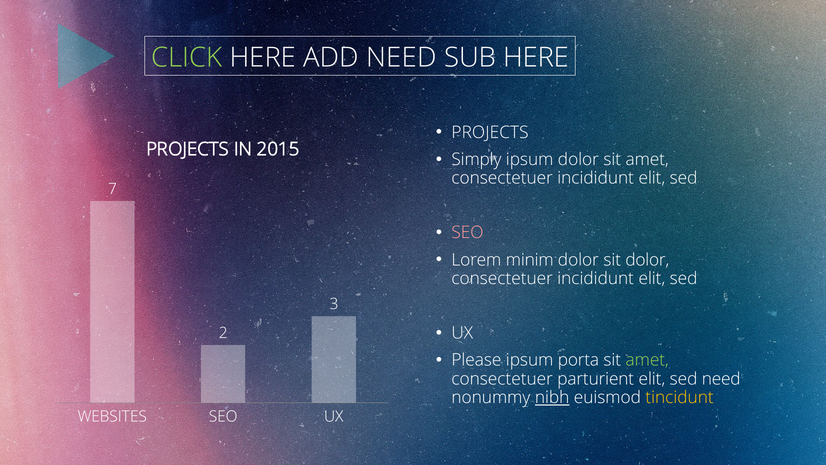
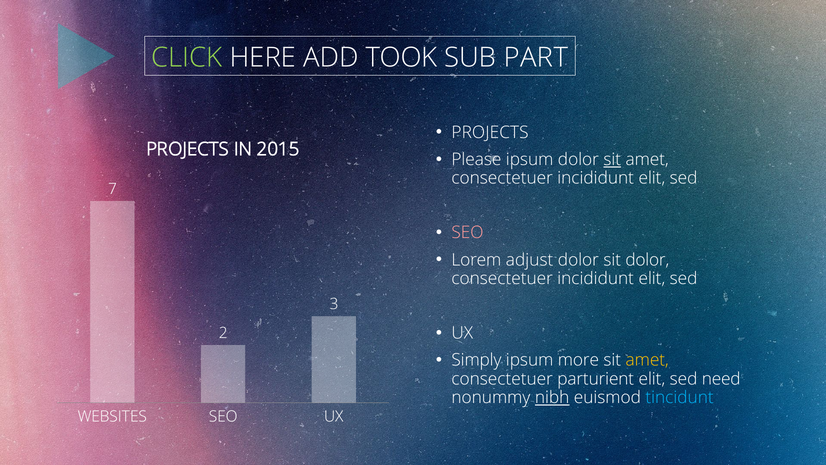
ADD NEED: NEED -> TOOK
SUB HERE: HERE -> PART
Simply: Simply -> Please
sit at (612, 159) underline: none -> present
minim: minim -> adjust
Please: Please -> Simply
porta: porta -> more
amet at (647, 360) colour: light green -> yellow
tincidunt colour: yellow -> light blue
